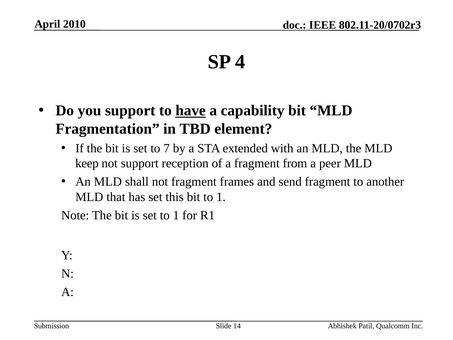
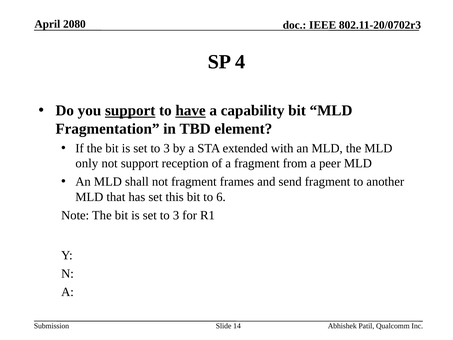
2010: 2010 -> 2080
support at (130, 111) underline: none -> present
7 at (167, 148): 7 -> 3
keep: keep -> only
bit to 1: 1 -> 6
1 at (176, 215): 1 -> 3
